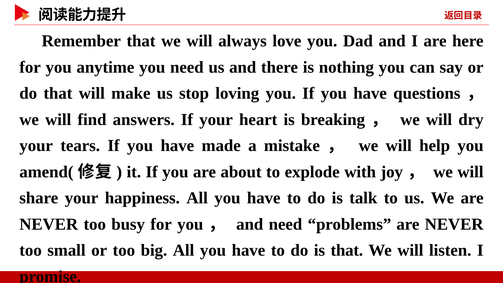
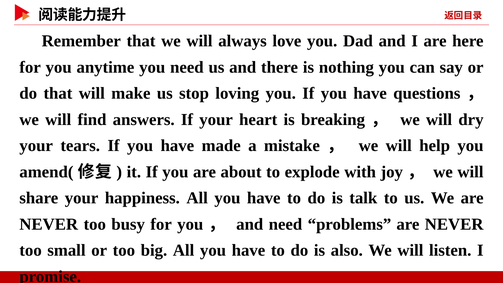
is that: that -> also
